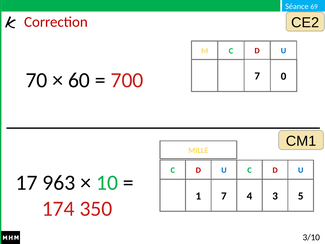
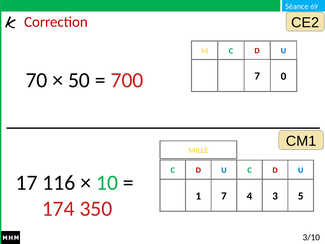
60: 60 -> 50
963: 963 -> 116
